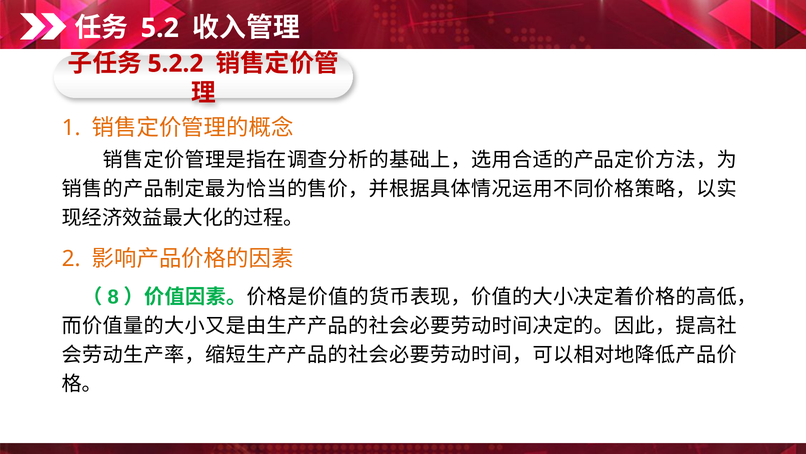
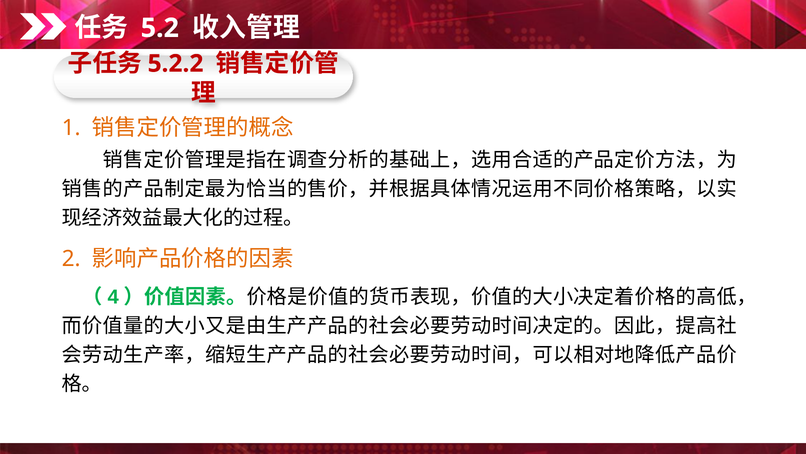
8: 8 -> 4
